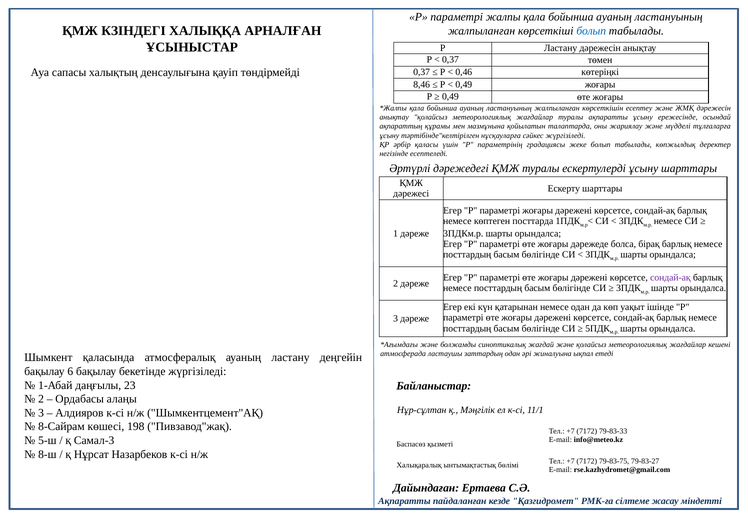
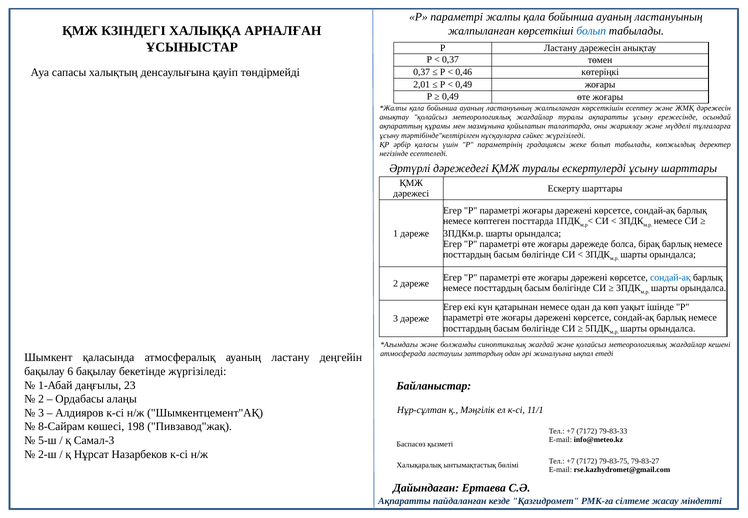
8,46: 8,46 -> 2,01
сондай-ақ at (670, 278) colour: purple -> blue
8-ш: 8-ш -> 2-ш
